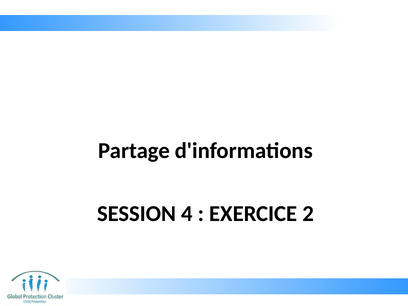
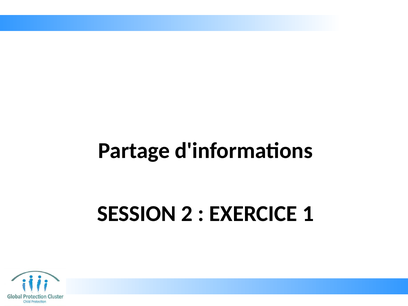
4: 4 -> 2
2: 2 -> 1
